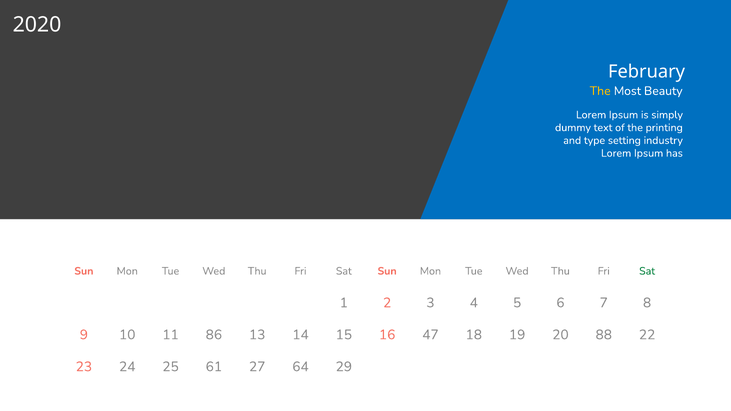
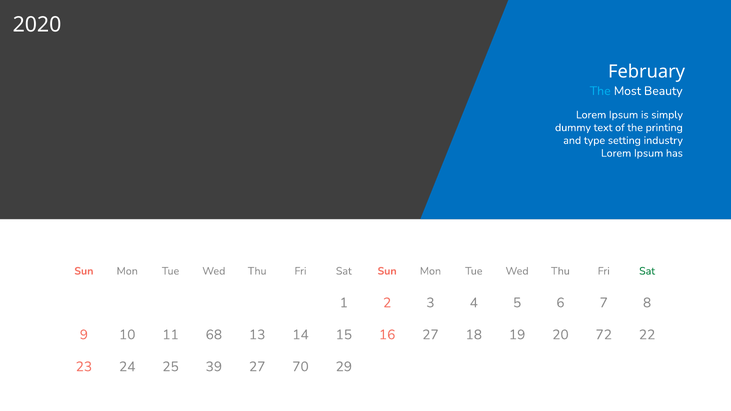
The at (600, 91) colour: yellow -> light blue
86: 86 -> 68
16 47: 47 -> 27
88: 88 -> 72
61: 61 -> 39
64: 64 -> 70
